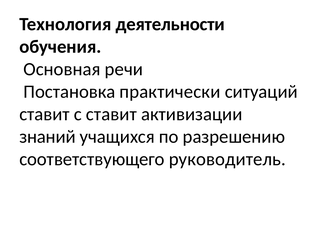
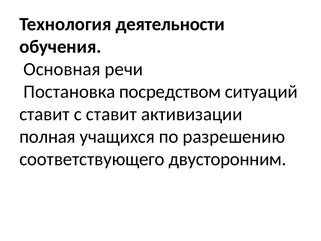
практически: практически -> посредством
знаний: знаний -> полная
руководитель: руководитель -> двусторонним
